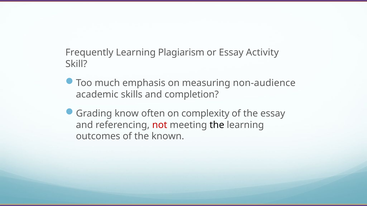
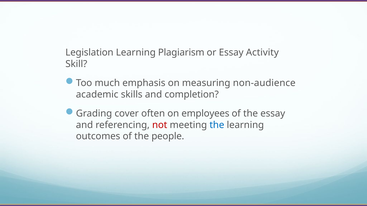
Frequently: Frequently -> Legislation
know: know -> cover
complexity: complexity -> employees
the at (217, 125) colour: black -> blue
known: known -> people
